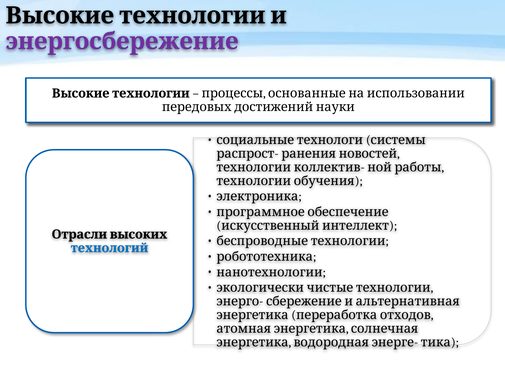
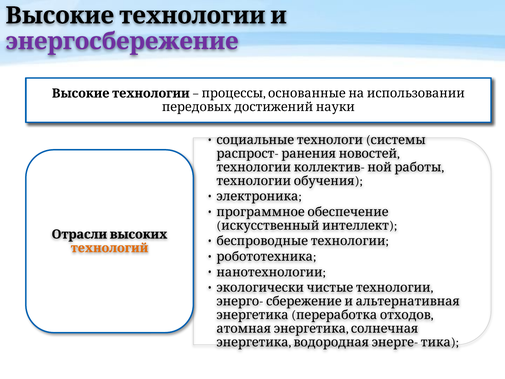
технологий colour: blue -> orange
